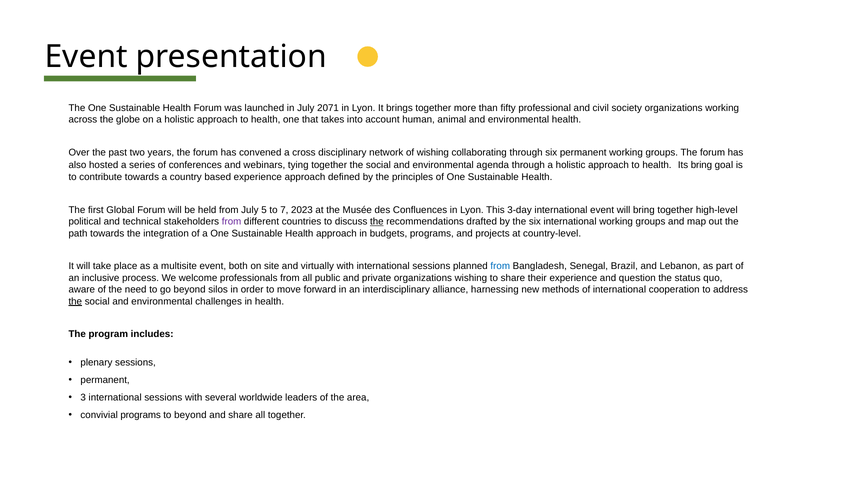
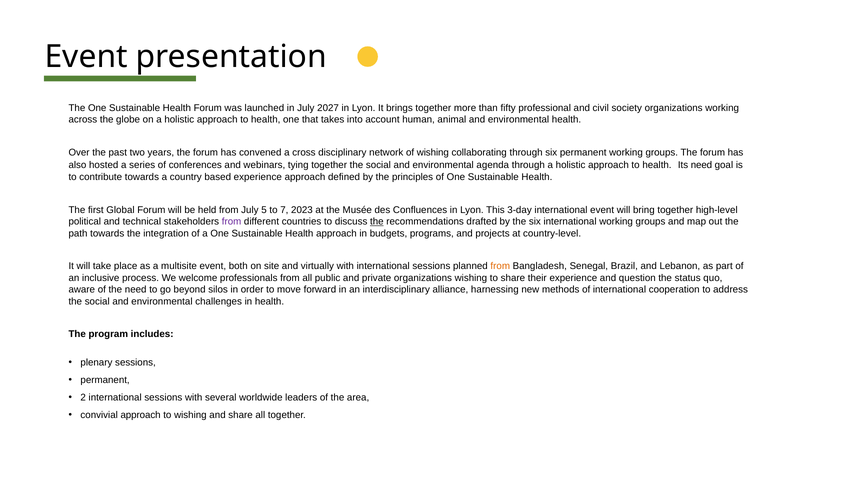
2071: 2071 -> 2027
Its bring: bring -> need
from at (500, 266) colour: blue -> orange
the at (75, 301) underline: present -> none
3: 3 -> 2
convivial programs: programs -> approach
to beyond: beyond -> wishing
